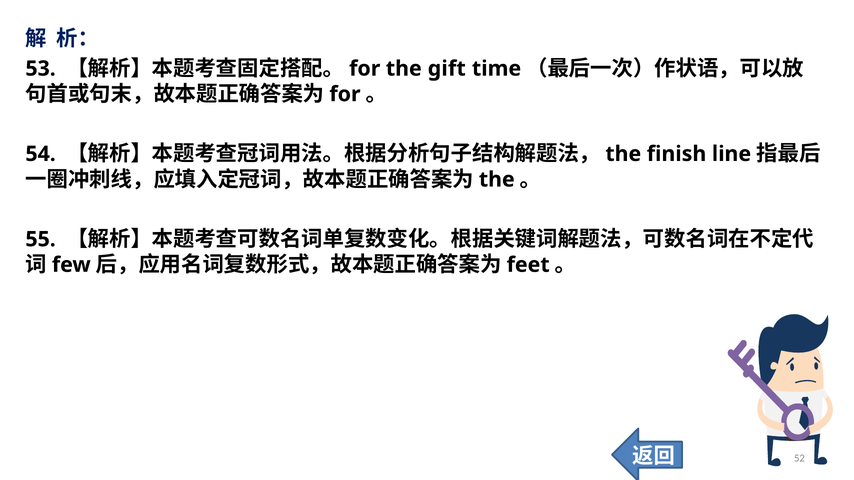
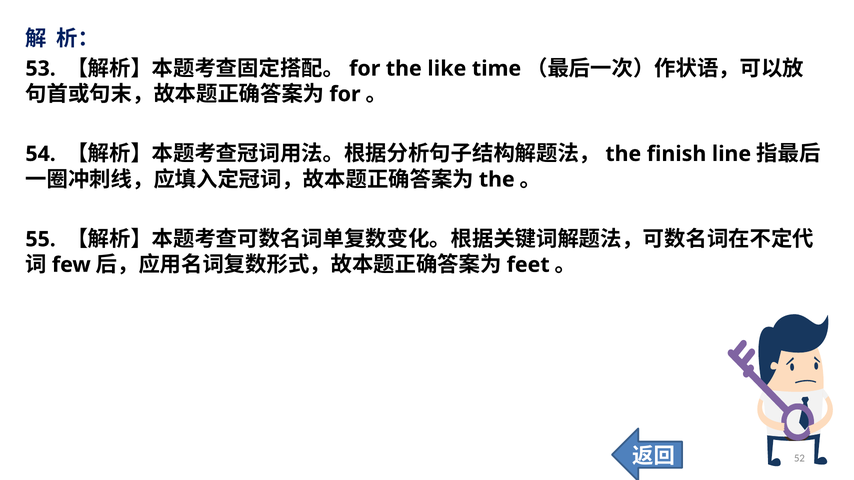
gift: gift -> like
